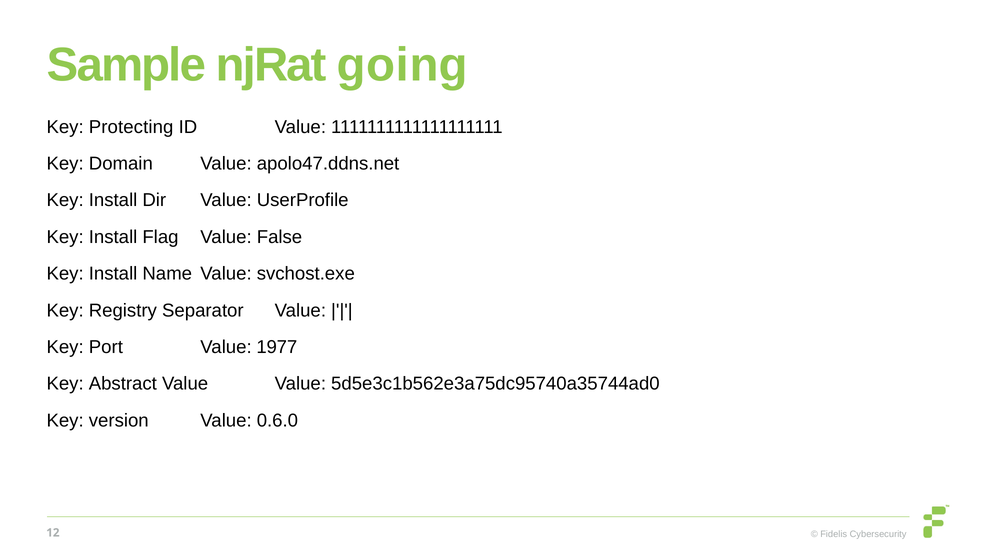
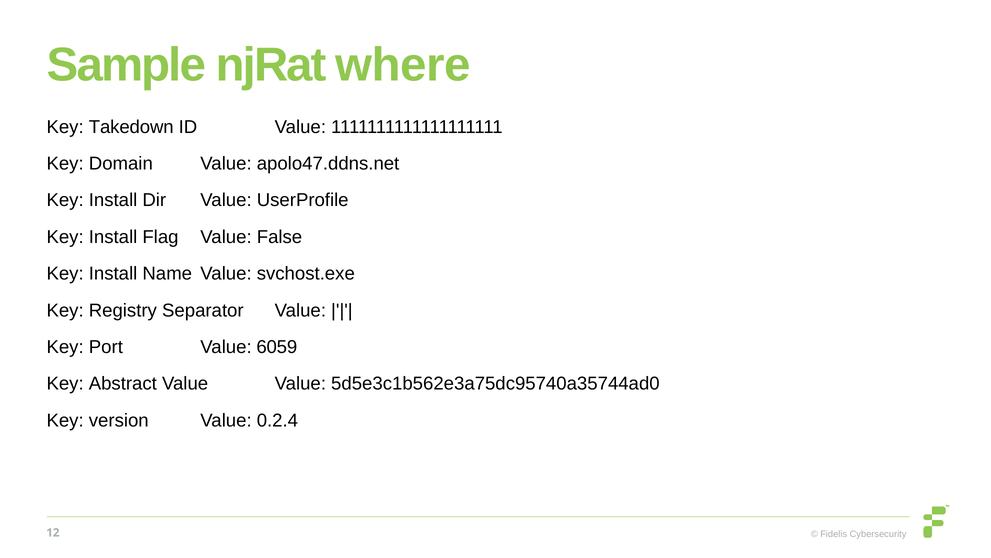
going: going -> where
Protecting: Protecting -> Takedown
1977: 1977 -> 6059
0.6.0: 0.6.0 -> 0.2.4
